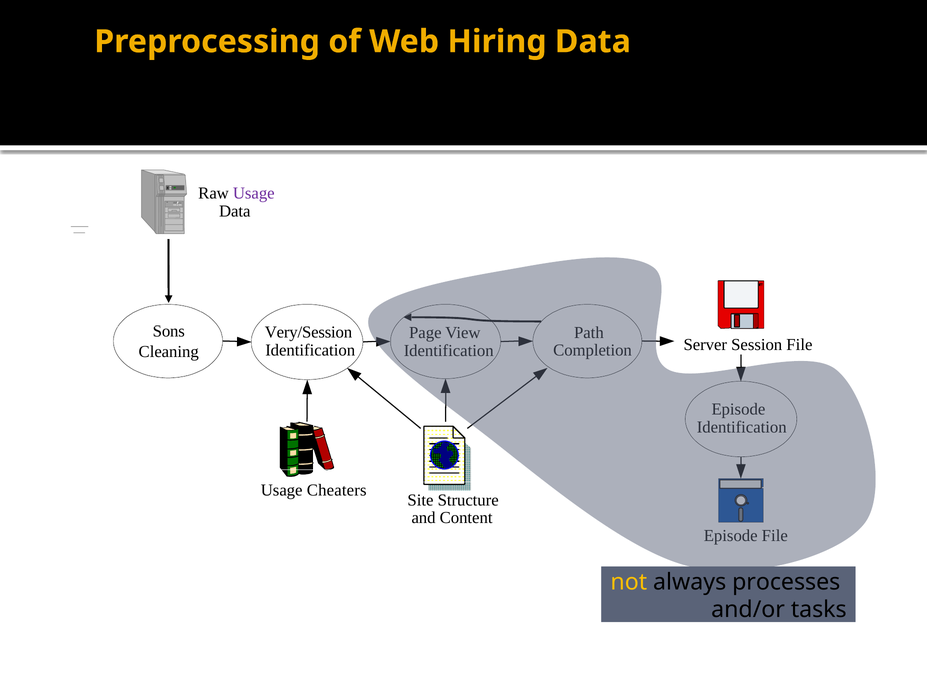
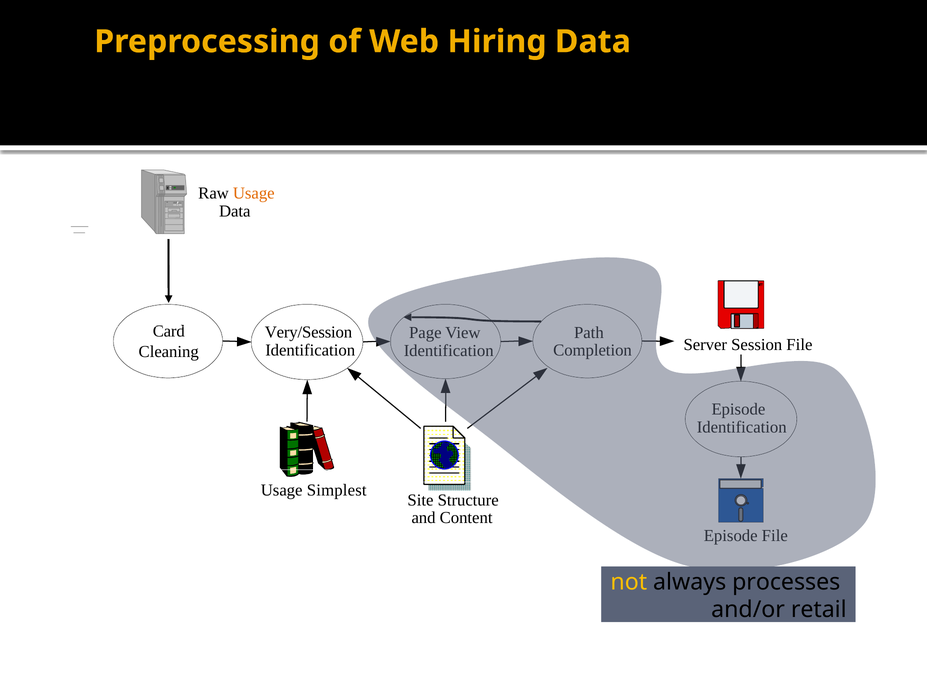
Usage at (254, 193) colour: purple -> orange
Sons: Sons -> Card
Cheaters: Cheaters -> Simplest
tasks: tasks -> retail
